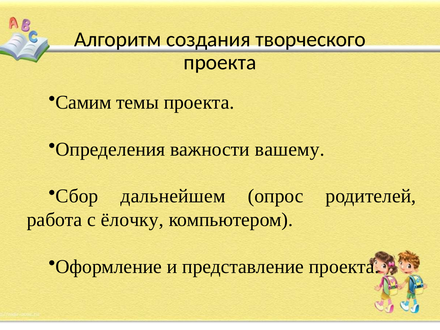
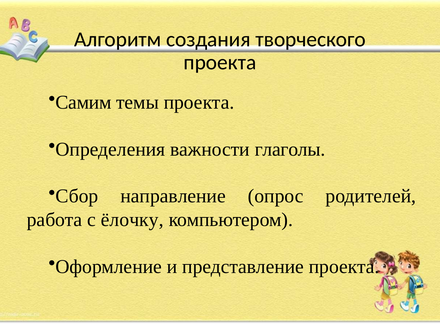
вашему: вашему -> глаголы
дальнейшем: дальнейшем -> направление
